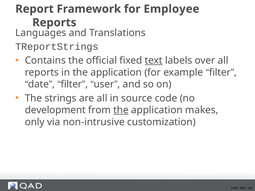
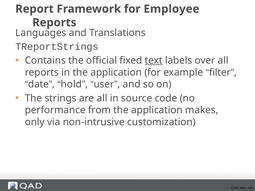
filter at (71, 84): filter -> hold
development: development -> performance
the at (121, 110) underline: present -> none
